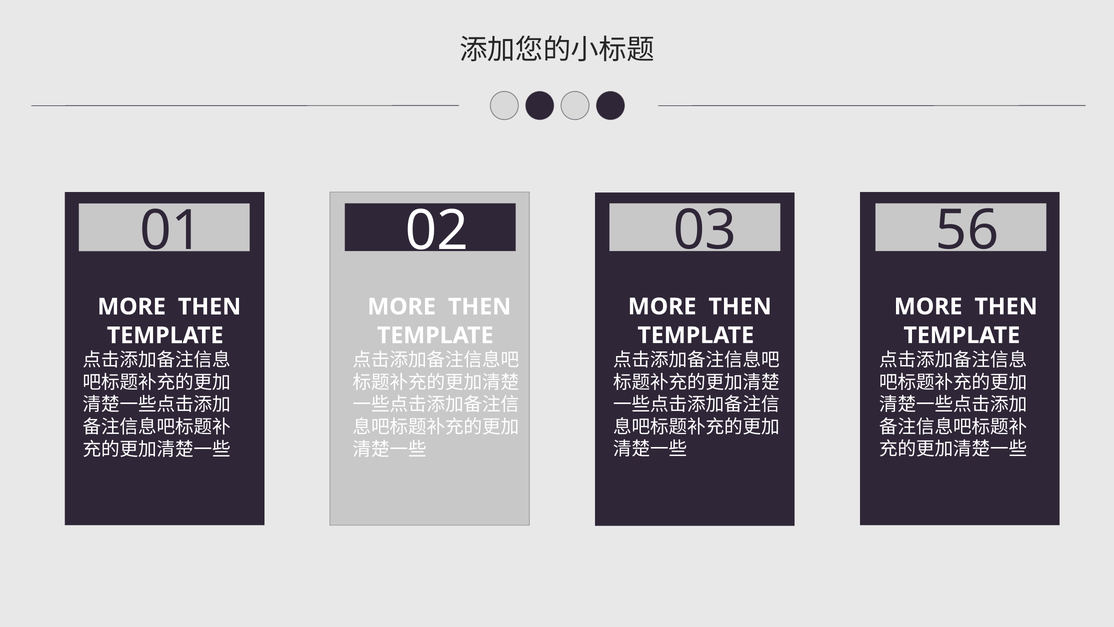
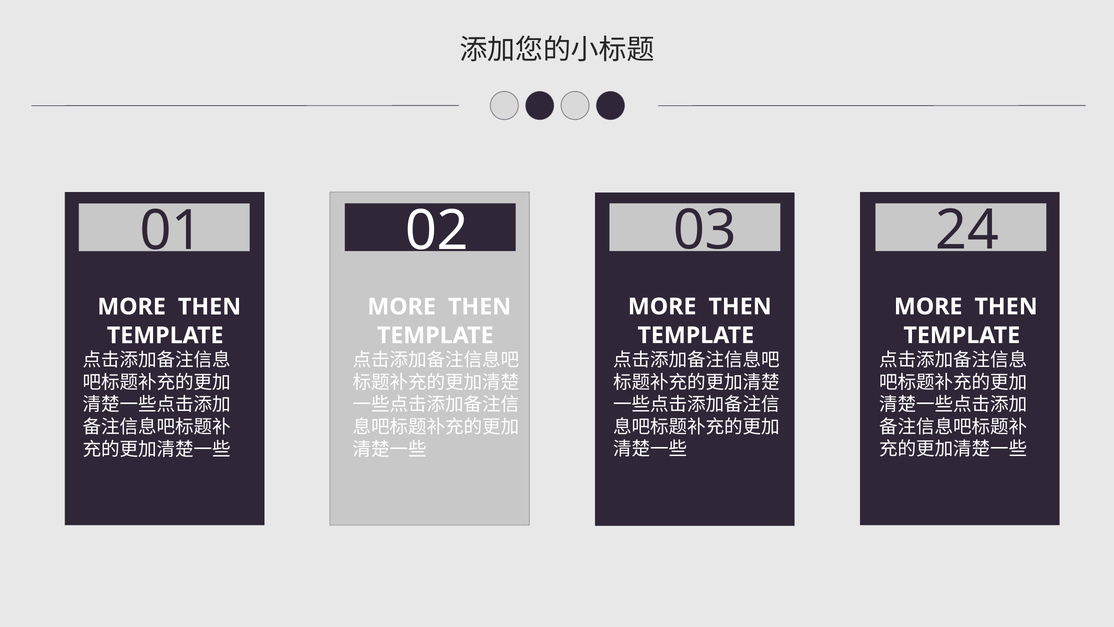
56: 56 -> 24
